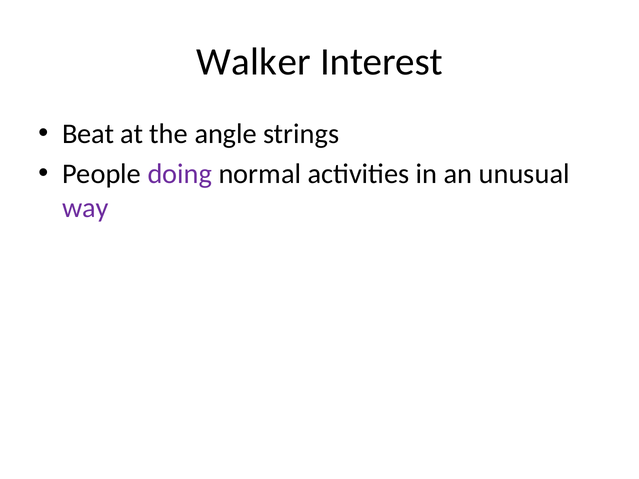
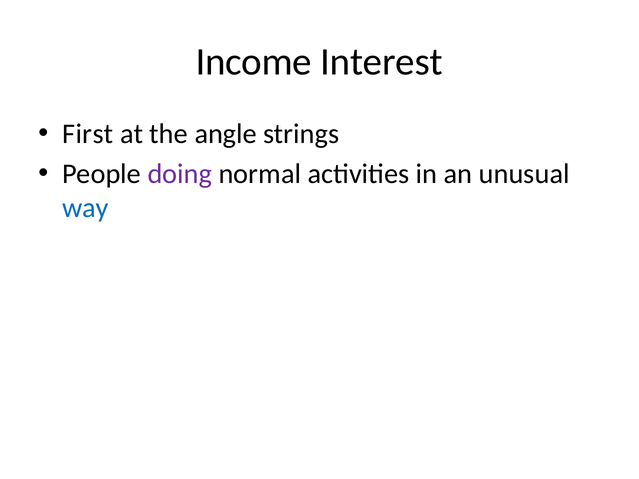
Walker: Walker -> Income
Beat: Beat -> First
way colour: purple -> blue
